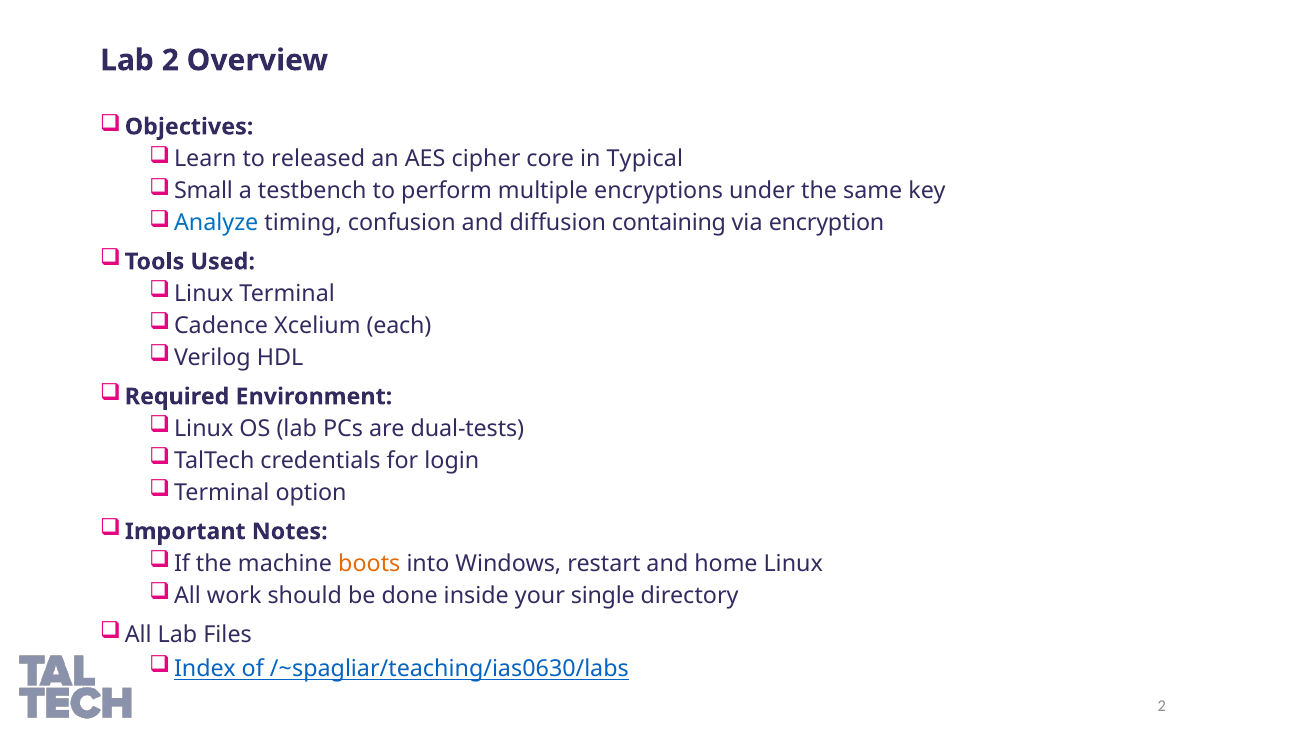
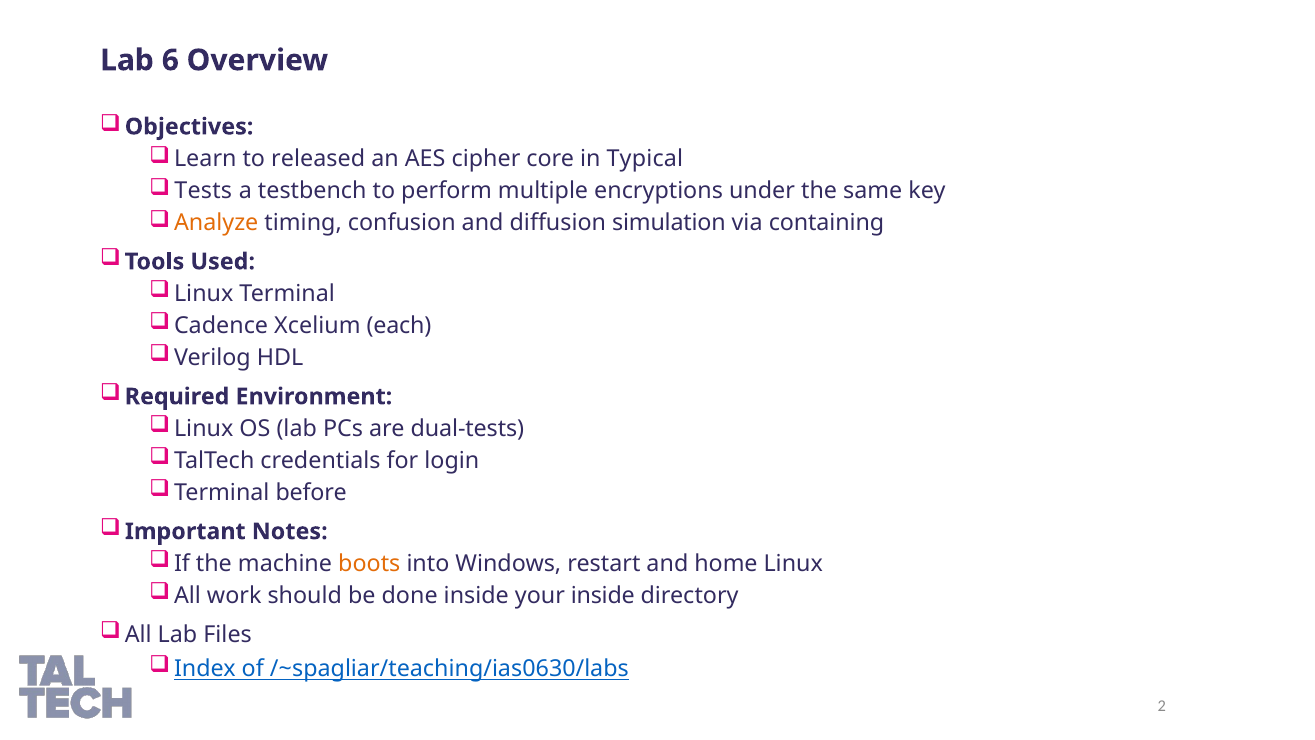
Lab 2: 2 -> 6
Small: Small -> Tests
Analyze colour: blue -> orange
containing: containing -> simulation
encryption: encryption -> containing
option: option -> before
your single: single -> inside
